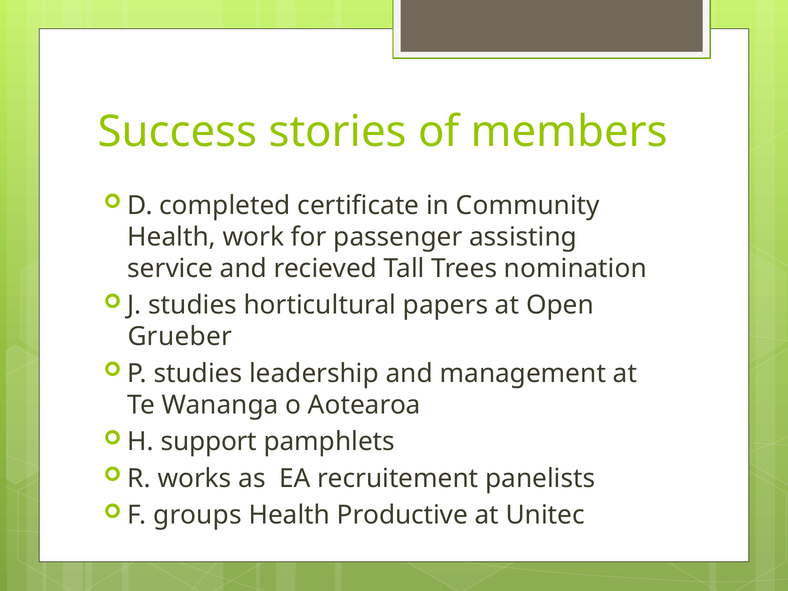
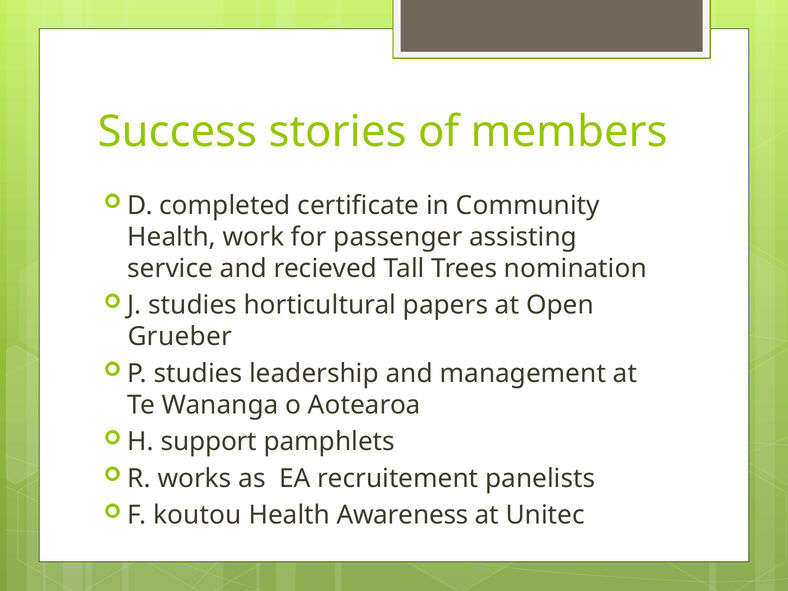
groups: groups -> koutou
Productive: Productive -> Awareness
